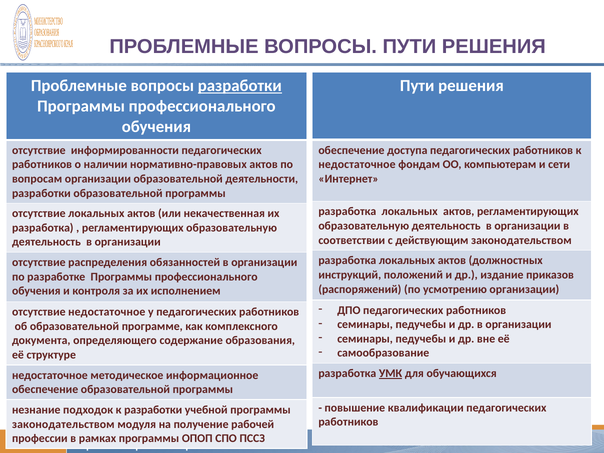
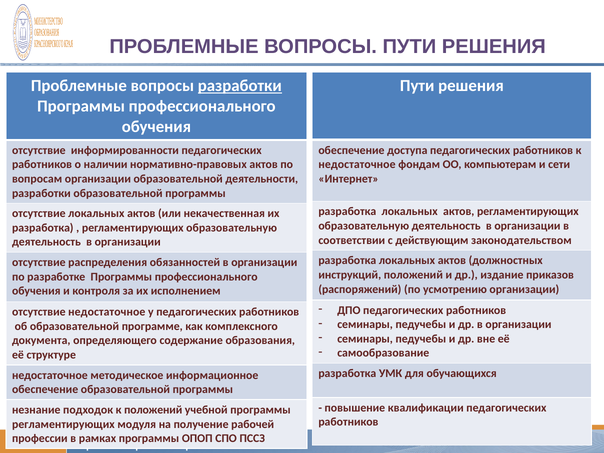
УМК underline: present -> none
к разработки: разработки -> положений
законодательством at (63, 424): законодательством -> регламентирующих
